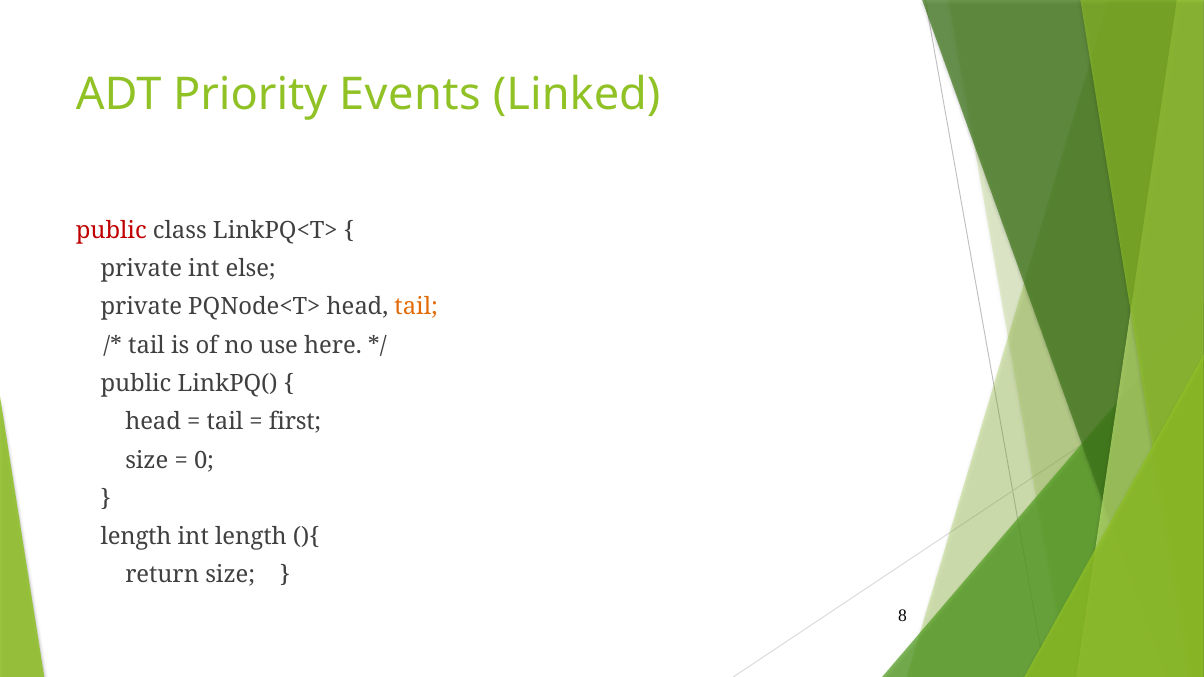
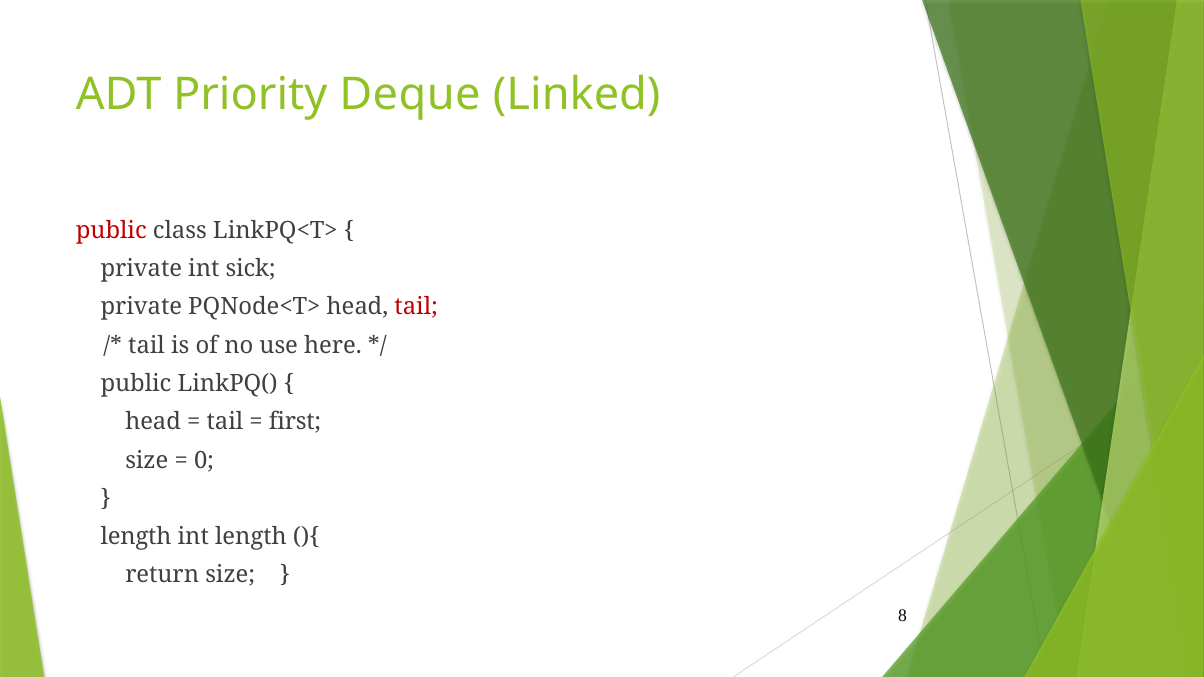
Events: Events -> Deque
else: else -> sick
tail at (416, 307) colour: orange -> red
